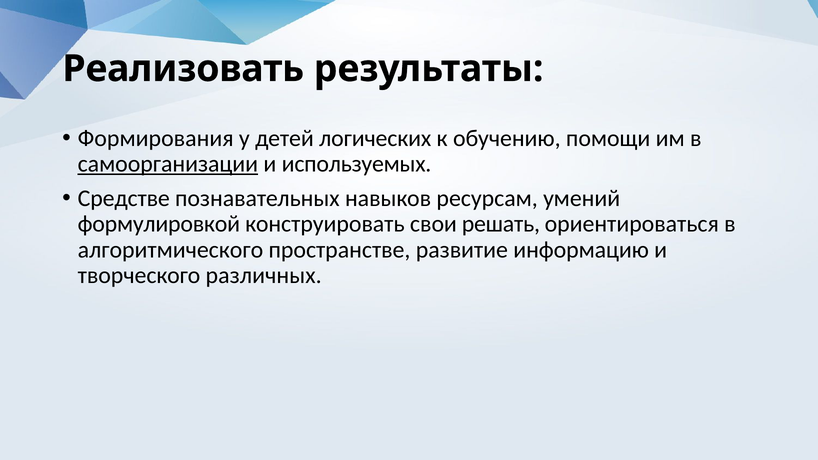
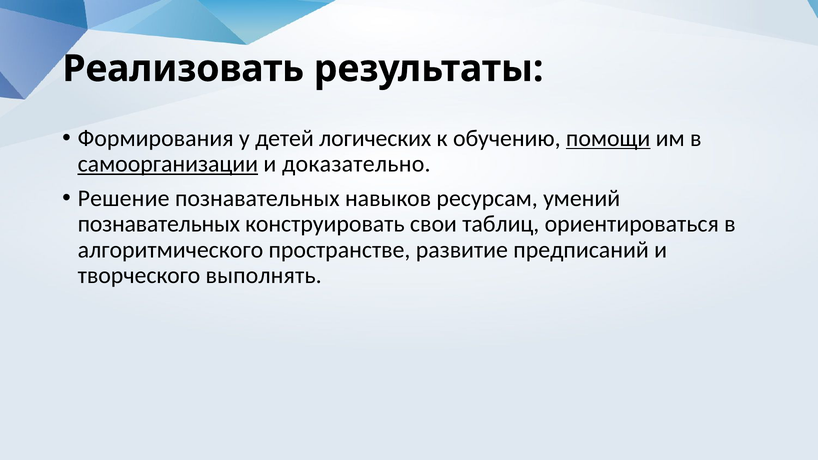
помощи underline: none -> present
используемых: используемых -> доказательно
Средстве: Средстве -> Решение
формулировкой at (159, 224): формулировкой -> познавательных
решать: решать -> таблиц
информацию: информацию -> предписаний
различных: различных -> выполнять
